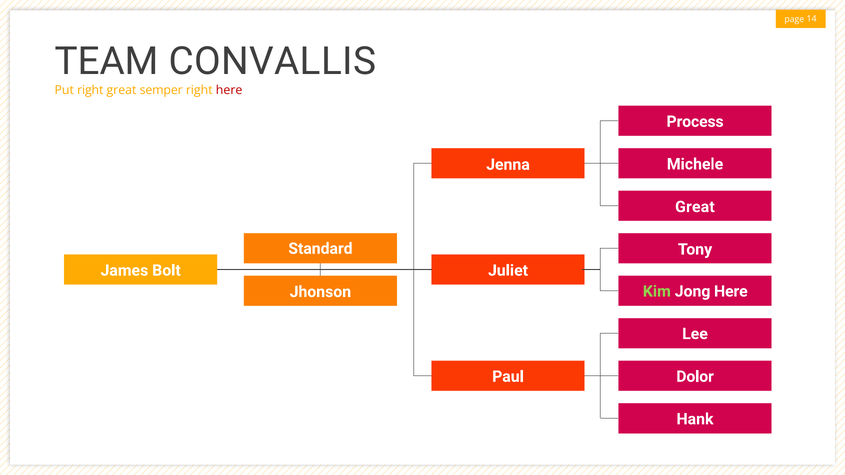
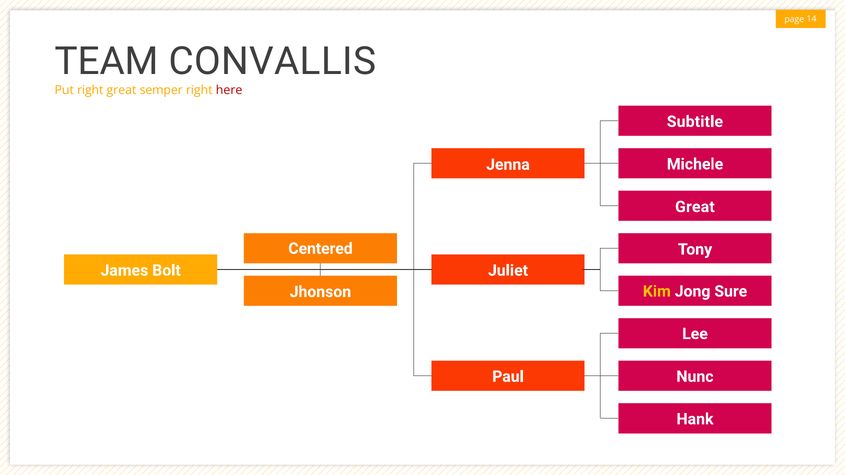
Process: Process -> Subtitle
Standard: Standard -> Centered
Kim colour: light green -> yellow
Jong Here: Here -> Sure
Dolor: Dolor -> Nunc
